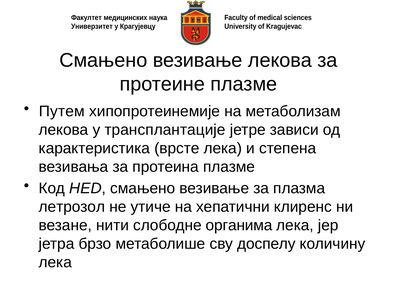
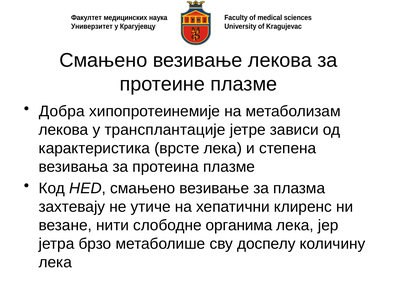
Путем: Путем -> Добра
летрозол: летрозол -> захтевају
